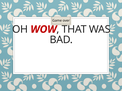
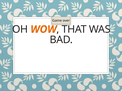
WOW colour: red -> orange
